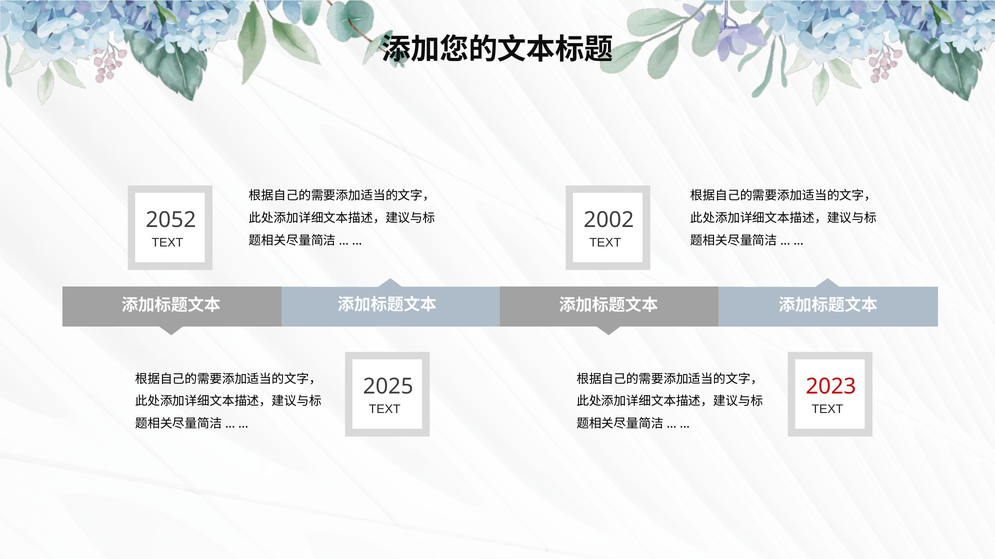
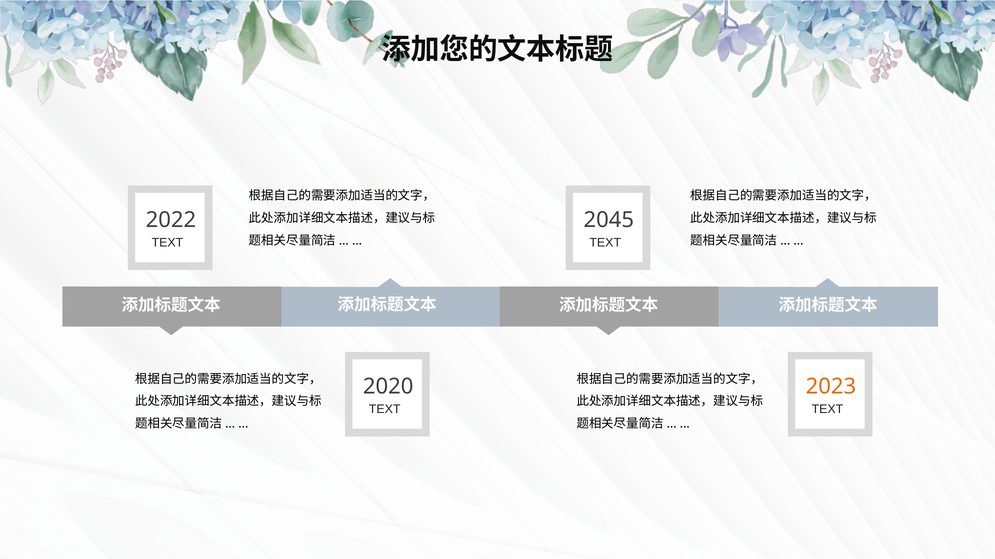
2052: 2052 -> 2022
2002: 2002 -> 2045
2025: 2025 -> 2020
2023 colour: red -> orange
